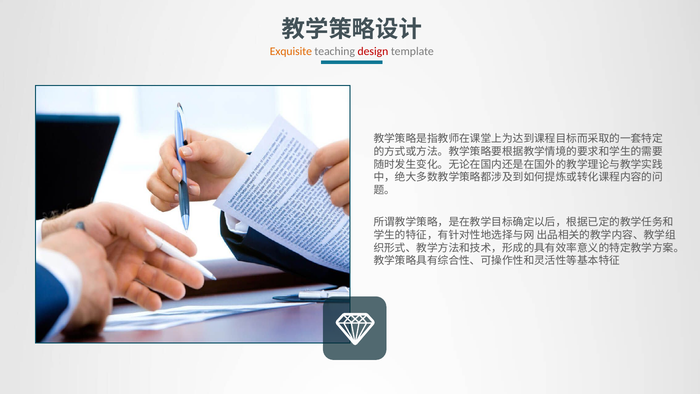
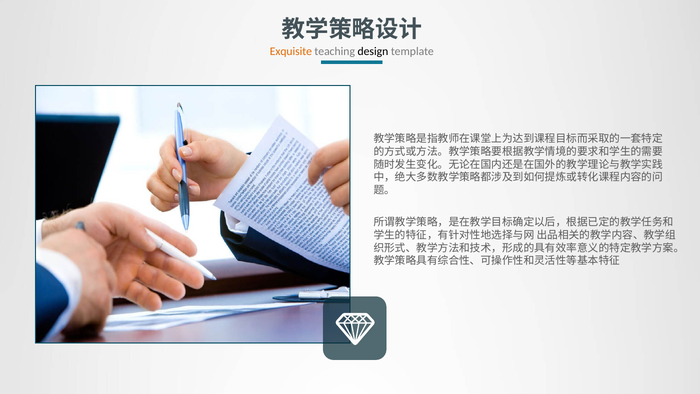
design colour: red -> black
